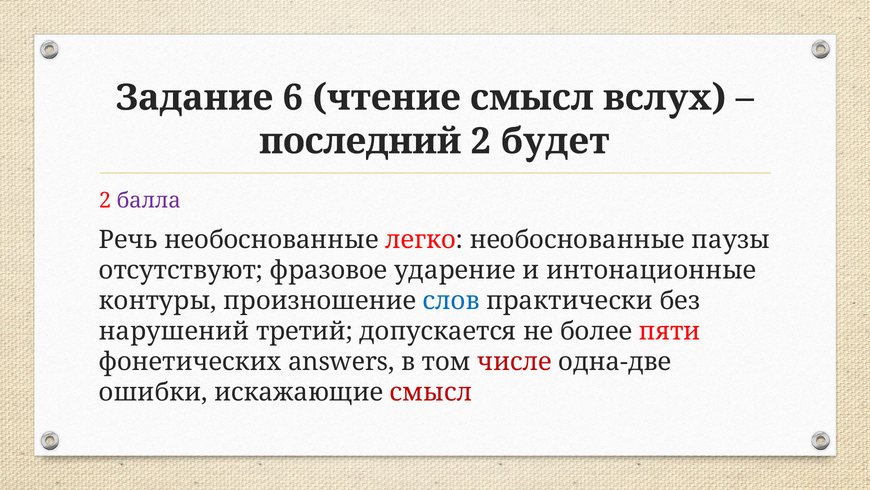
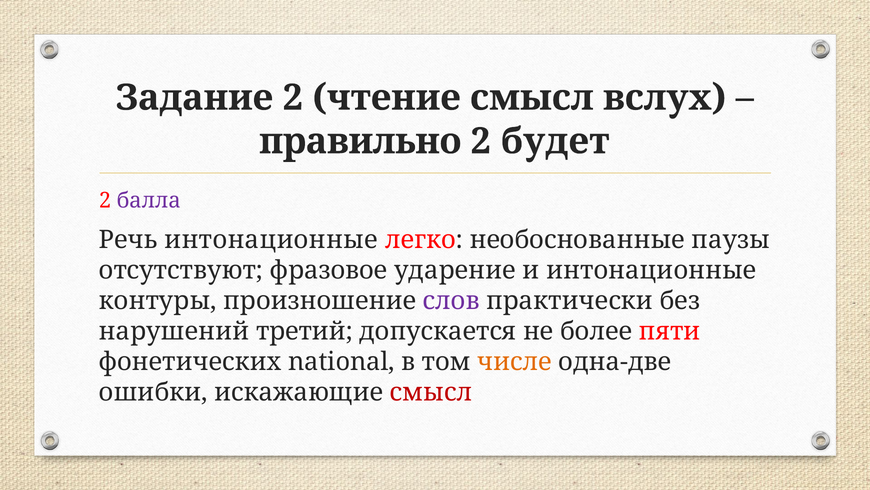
Задание 6: 6 -> 2
последний: последний -> правильно
Речь необоснованные: необоснованные -> интонационные
слов colour: blue -> purple
answers: answers -> national
числе colour: red -> orange
